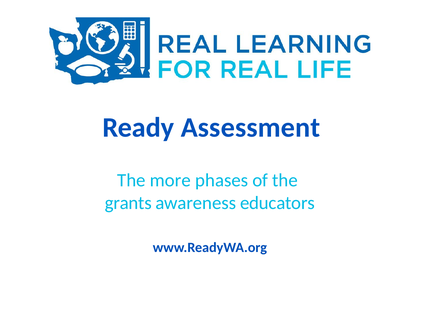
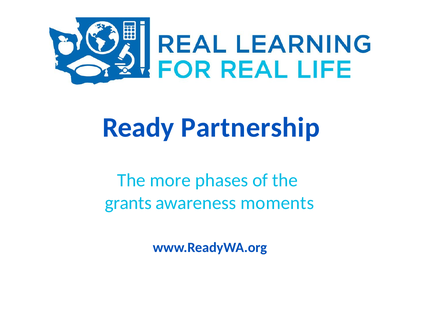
Assessment: Assessment -> Partnership
educators: educators -> moments
